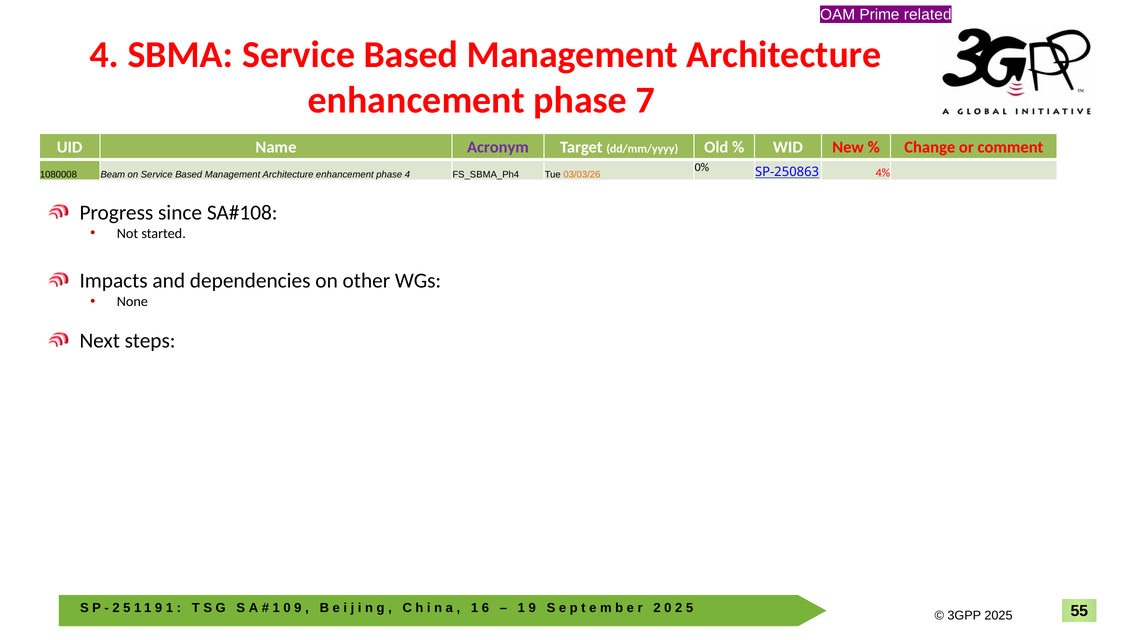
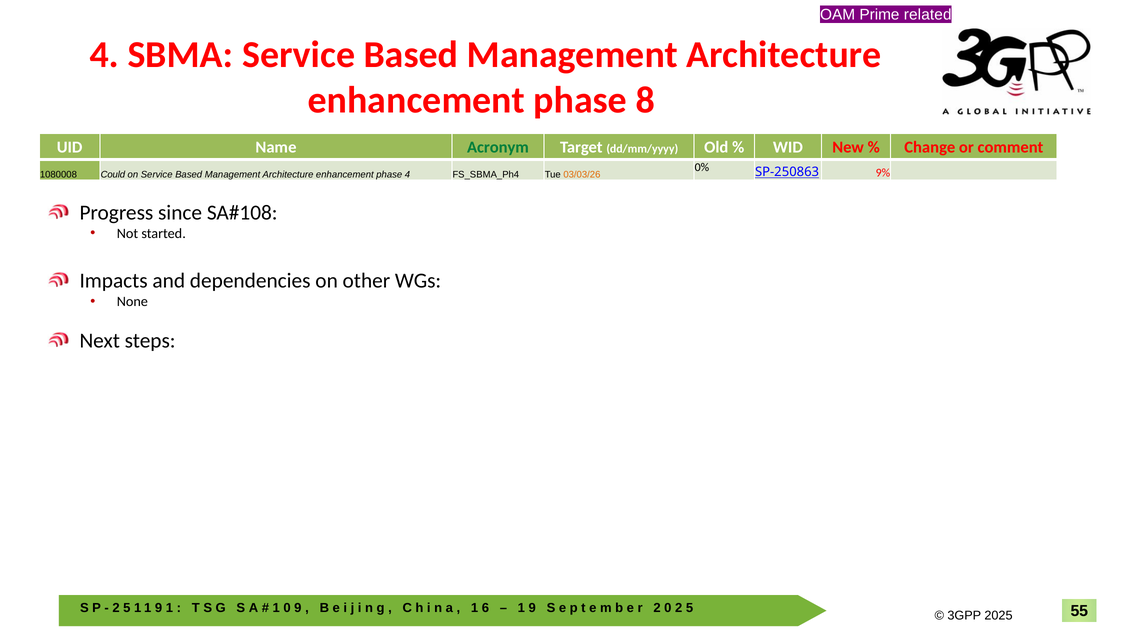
7: 7 -> 8
Acronym colour: purple -> green
4%: 4% -> 9%
Beam: Beam -> Could
